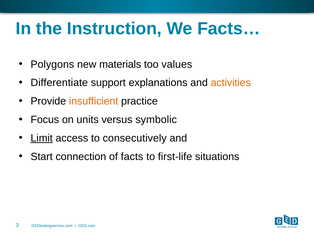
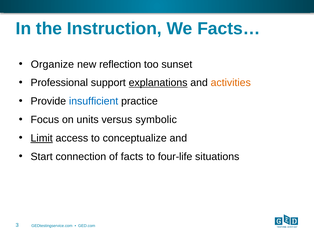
Polygons: Polygons -> Organize
materials: materials -> reflection
values: values -> sunset
Differentiate: Differentiate -> Professional
explanations underline: none -> present
insufficient colour: orange -> blue
consecutively: consecutively -> conceptualize
first-life: first-life -> four-life
